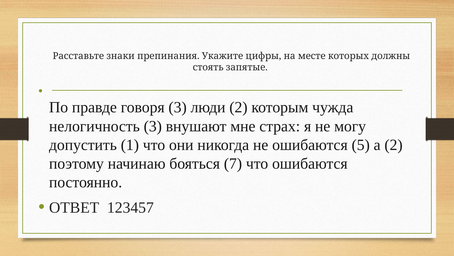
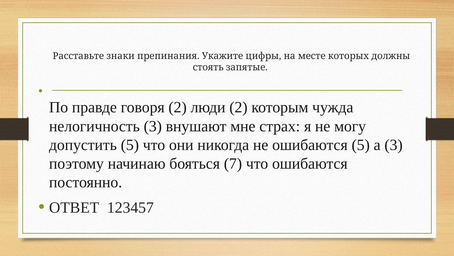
говоря 3: 3 -> 2
допустить 1: 1 -> 5
а 2: 2 -> 3
